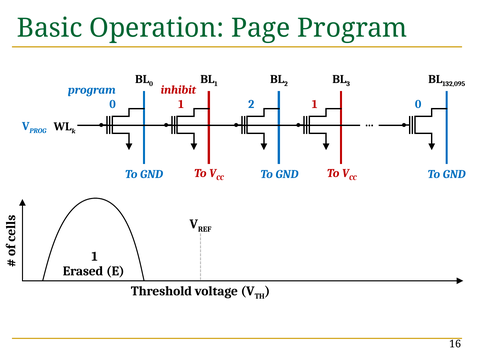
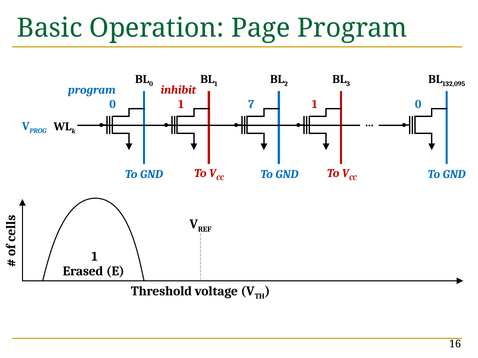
1 2: 2 -> 7
